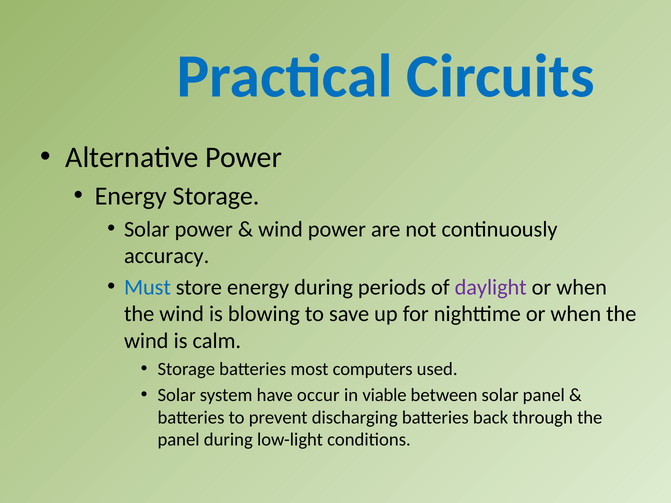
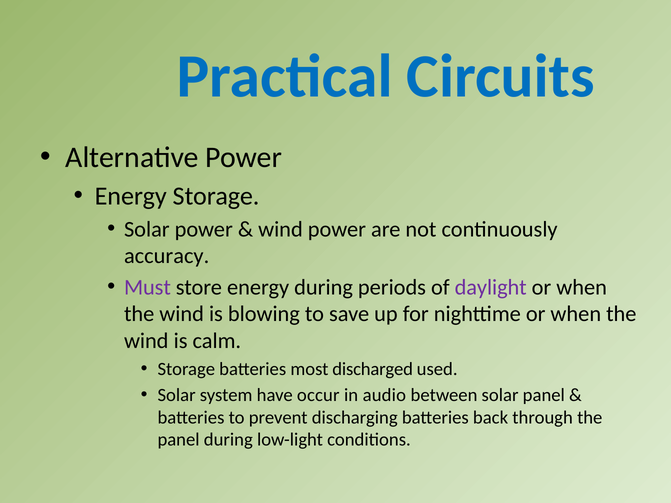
Must colour: blue -> purple
computers: computers -> discharged
viable: viable -> audio
